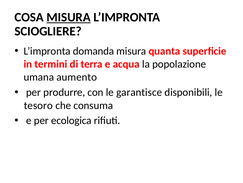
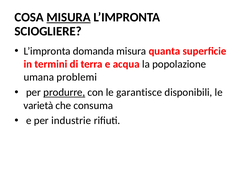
aumento: aumento -> problemi
produrre underline: none -> present
tesoro: tesoro -> varietà
ecologica: ecologica -> industrie
